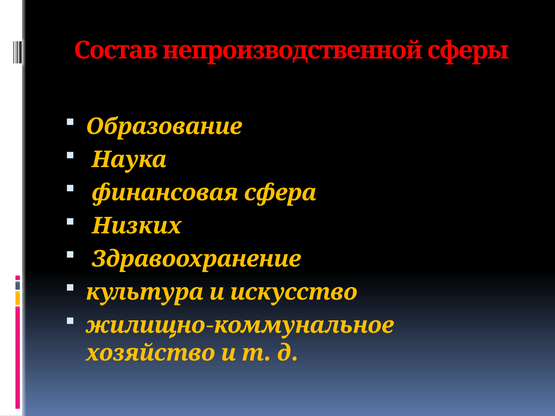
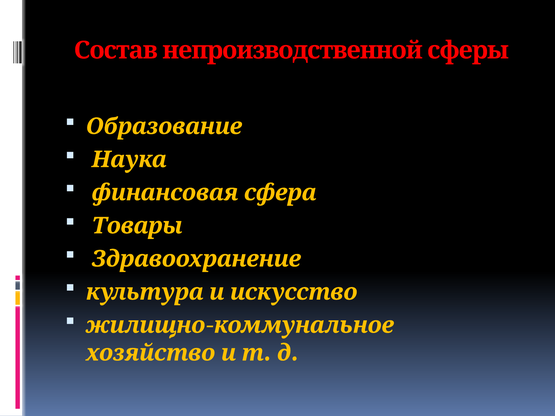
Низких: Низких -> Товары
